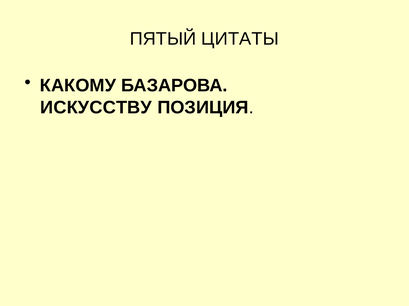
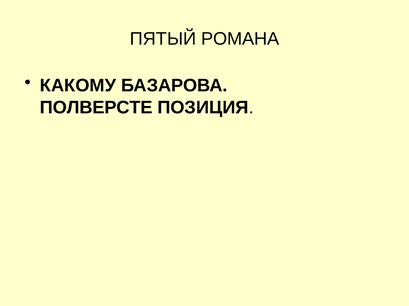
ЦИТАТЫ: ЦИТАТЫ -> РОМАНА
ИСКУССТВУ: ИСКУССТВУ -> ПОЛВЕРСТЕ
